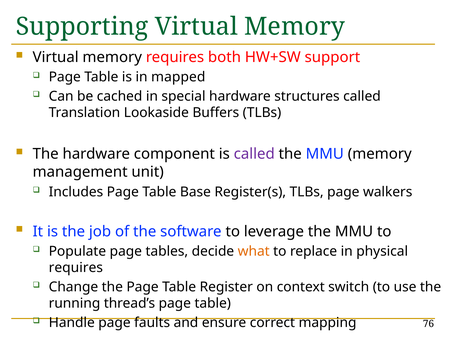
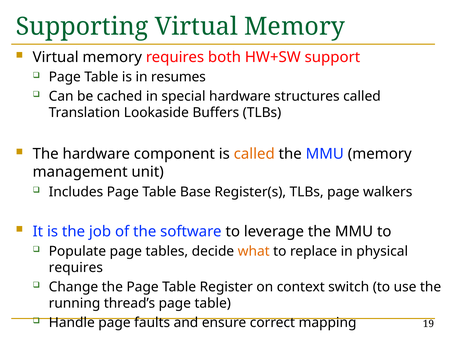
mapped: mapped -> resumes
called at (254, 154) colour: purple -> orange
76: 76 -> 19
